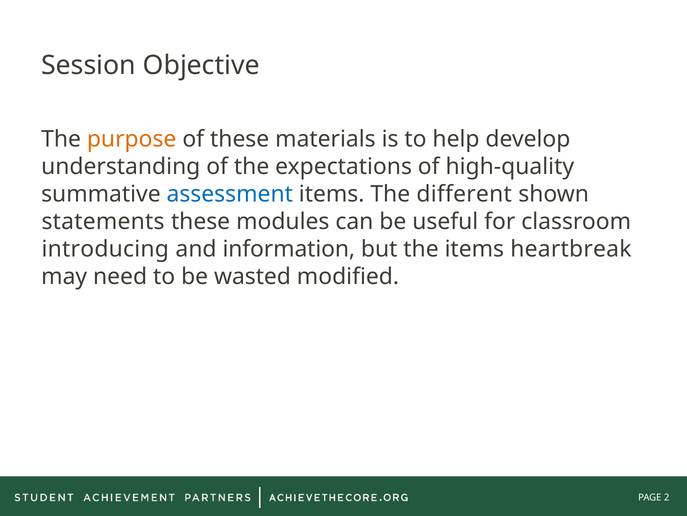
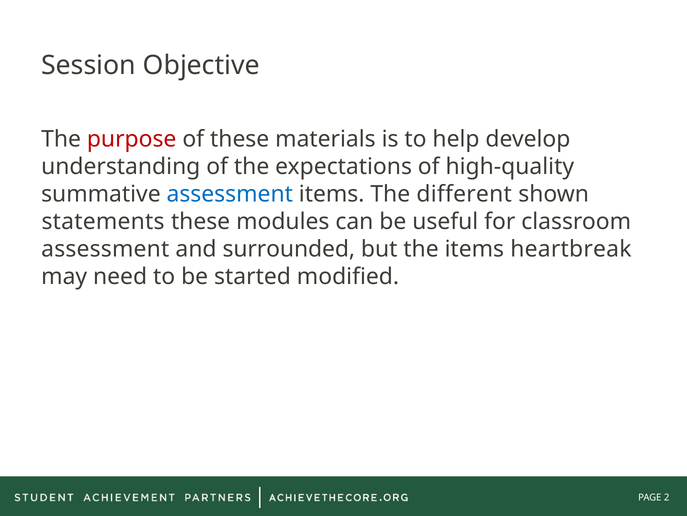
purpose colour: orange -> red
introducing at (105, 249): introducing -> assessment
information: information -> surrounded
wasted: wasted -> started
